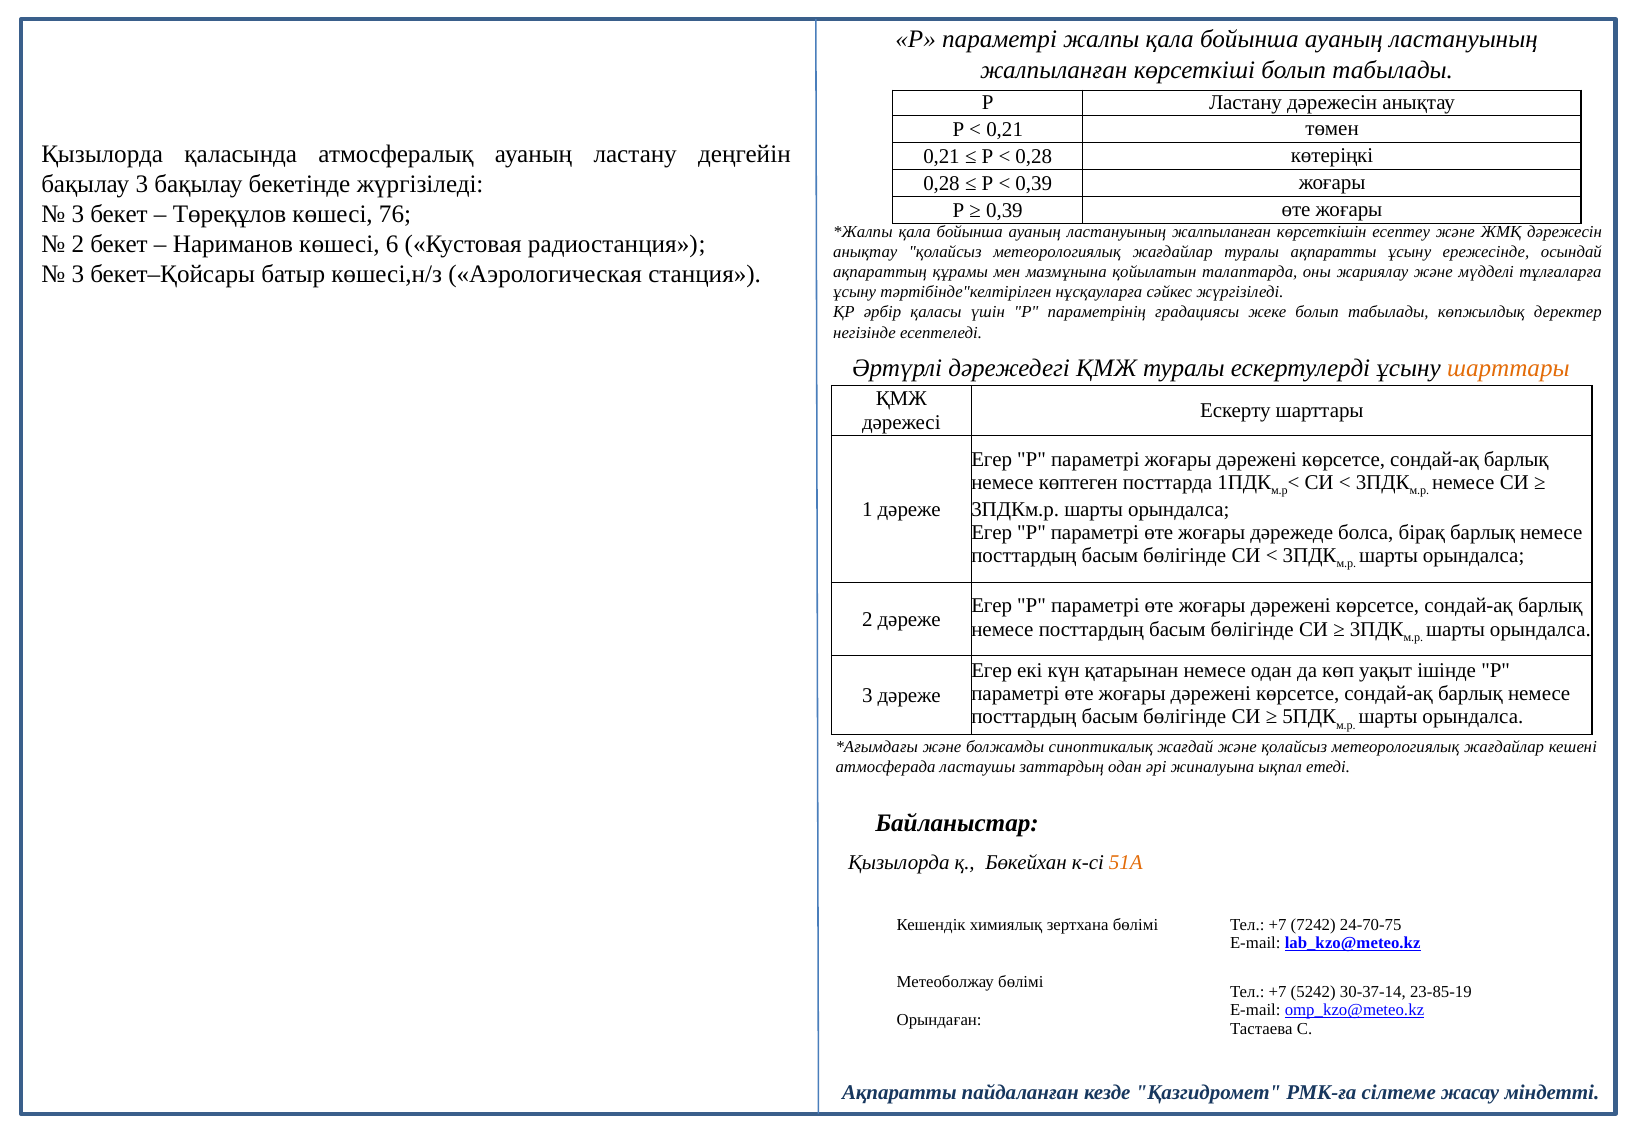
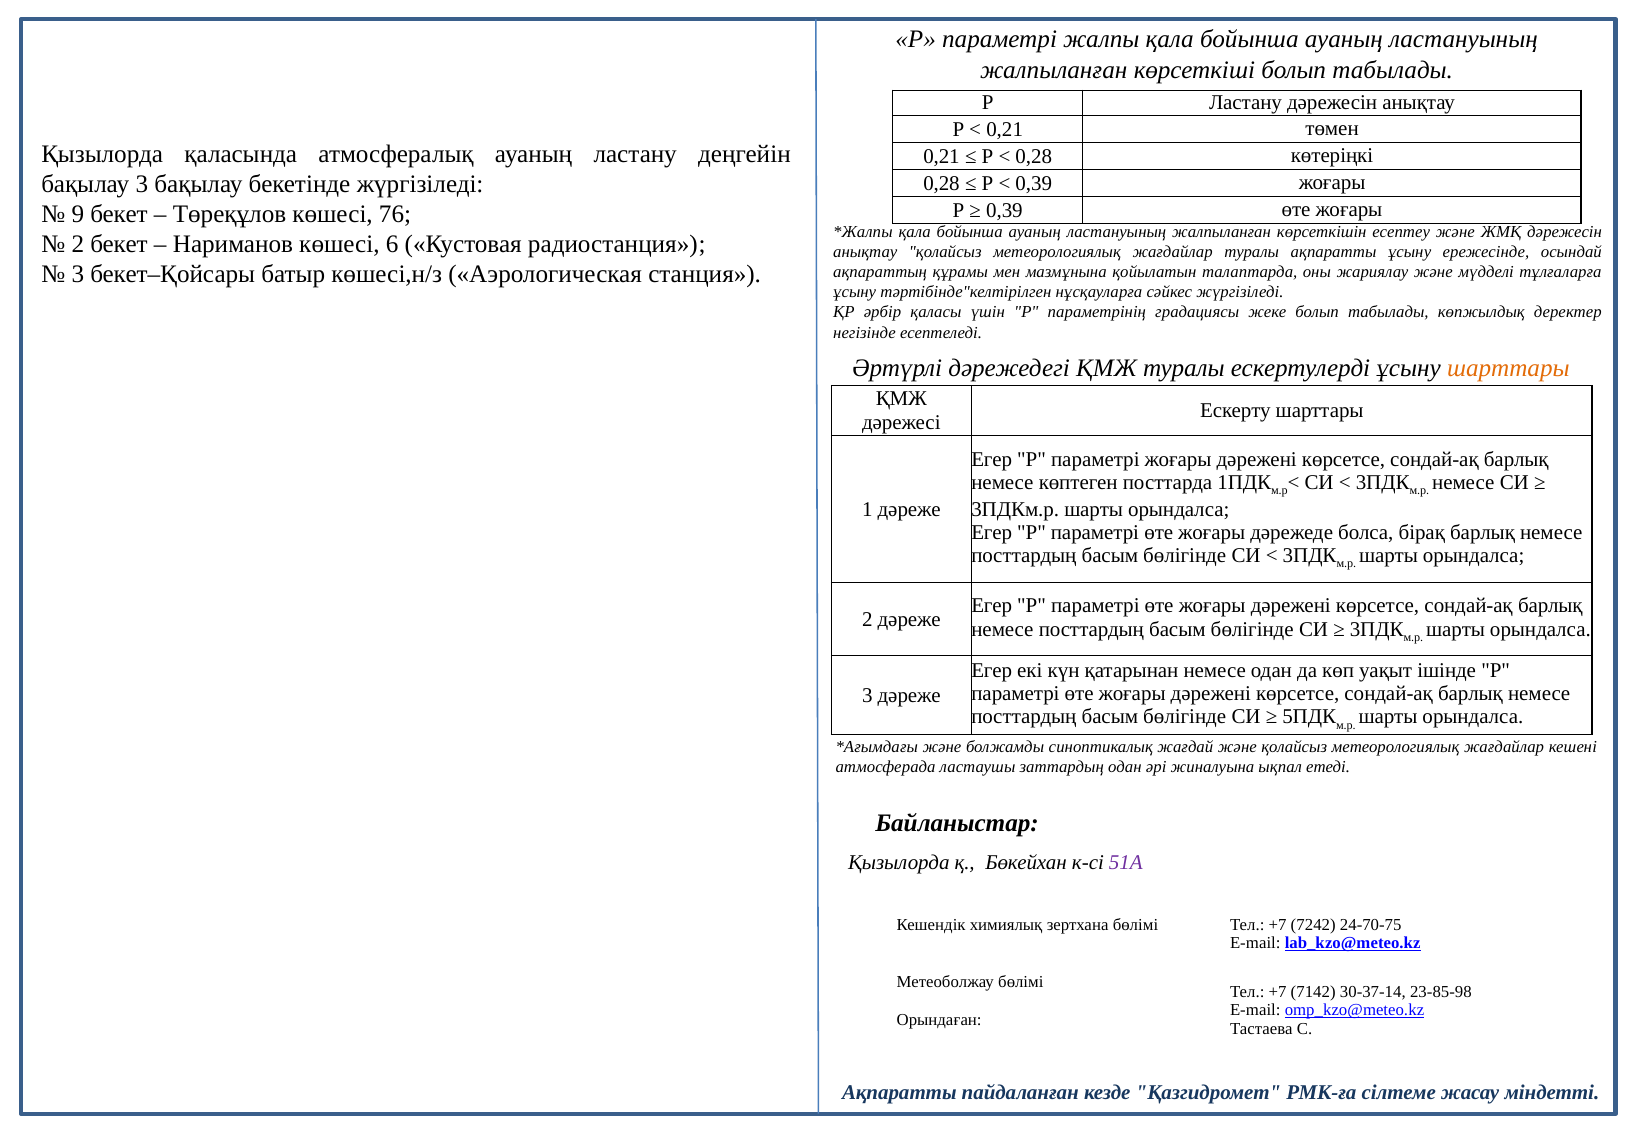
3 at (78, 214): 3 -> 9
51А colour: orange -> purple
5242: 5242 -> 7142
23-85-19: 23-85-19 -> 23-85-98
